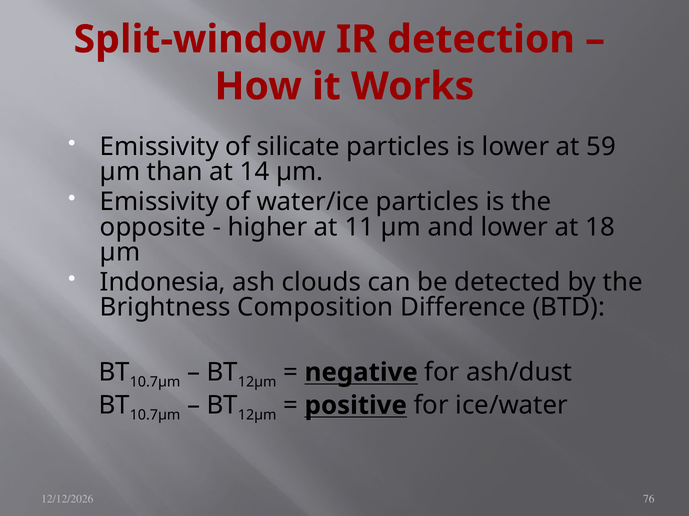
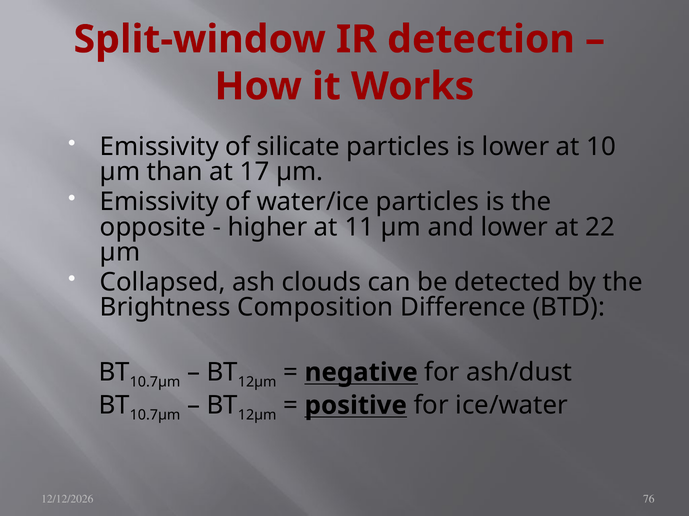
59: 59 -> 10
14: 14 -> 17
18: 18 -> 22
Indonesia: Indonesia -> Collapsed
